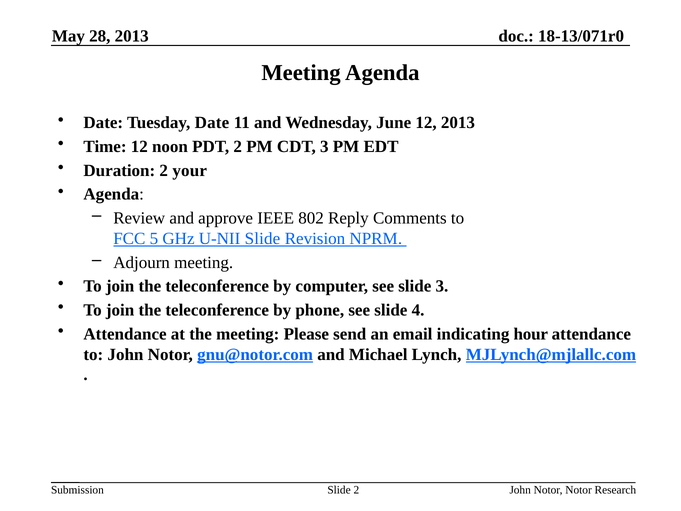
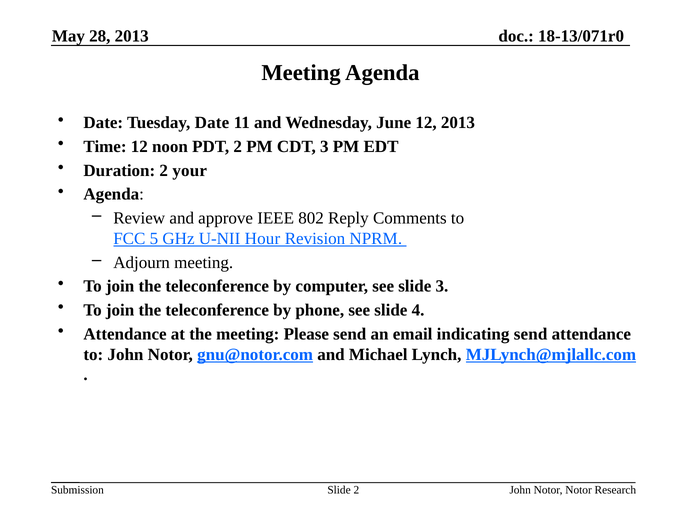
U-NII Slide: Slide -> Hour
indicating hour: hour -> send
